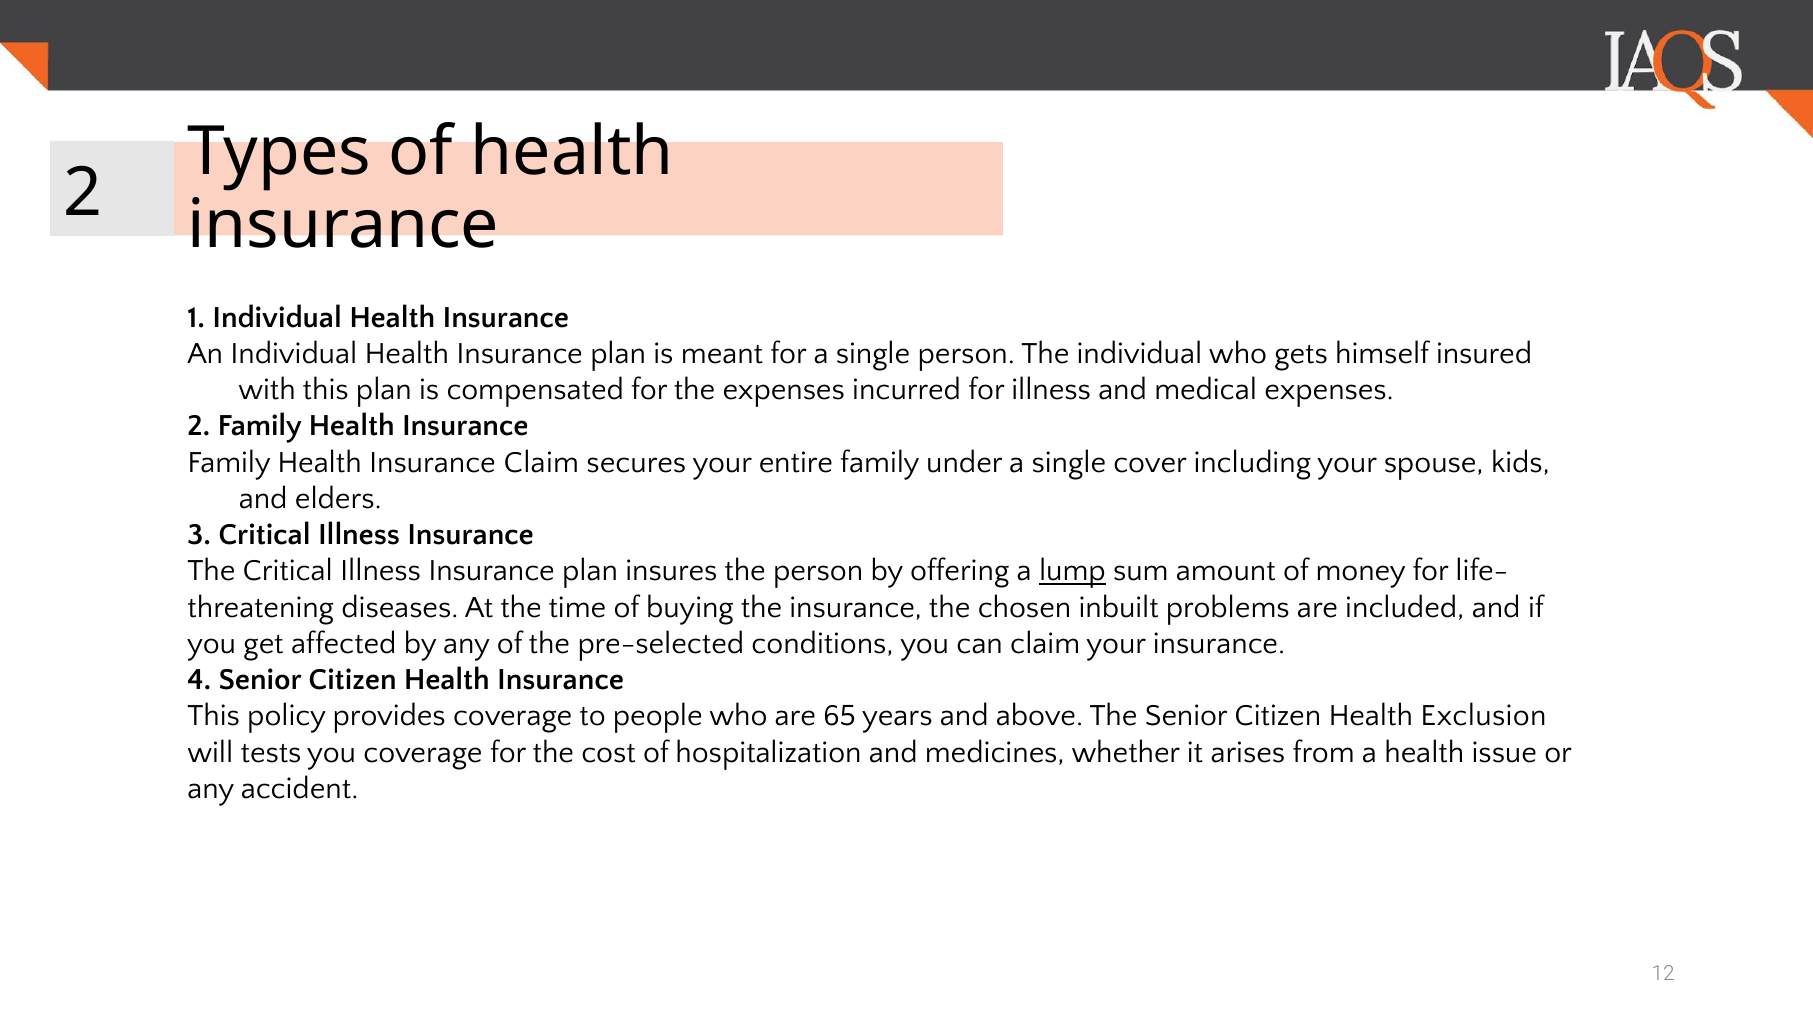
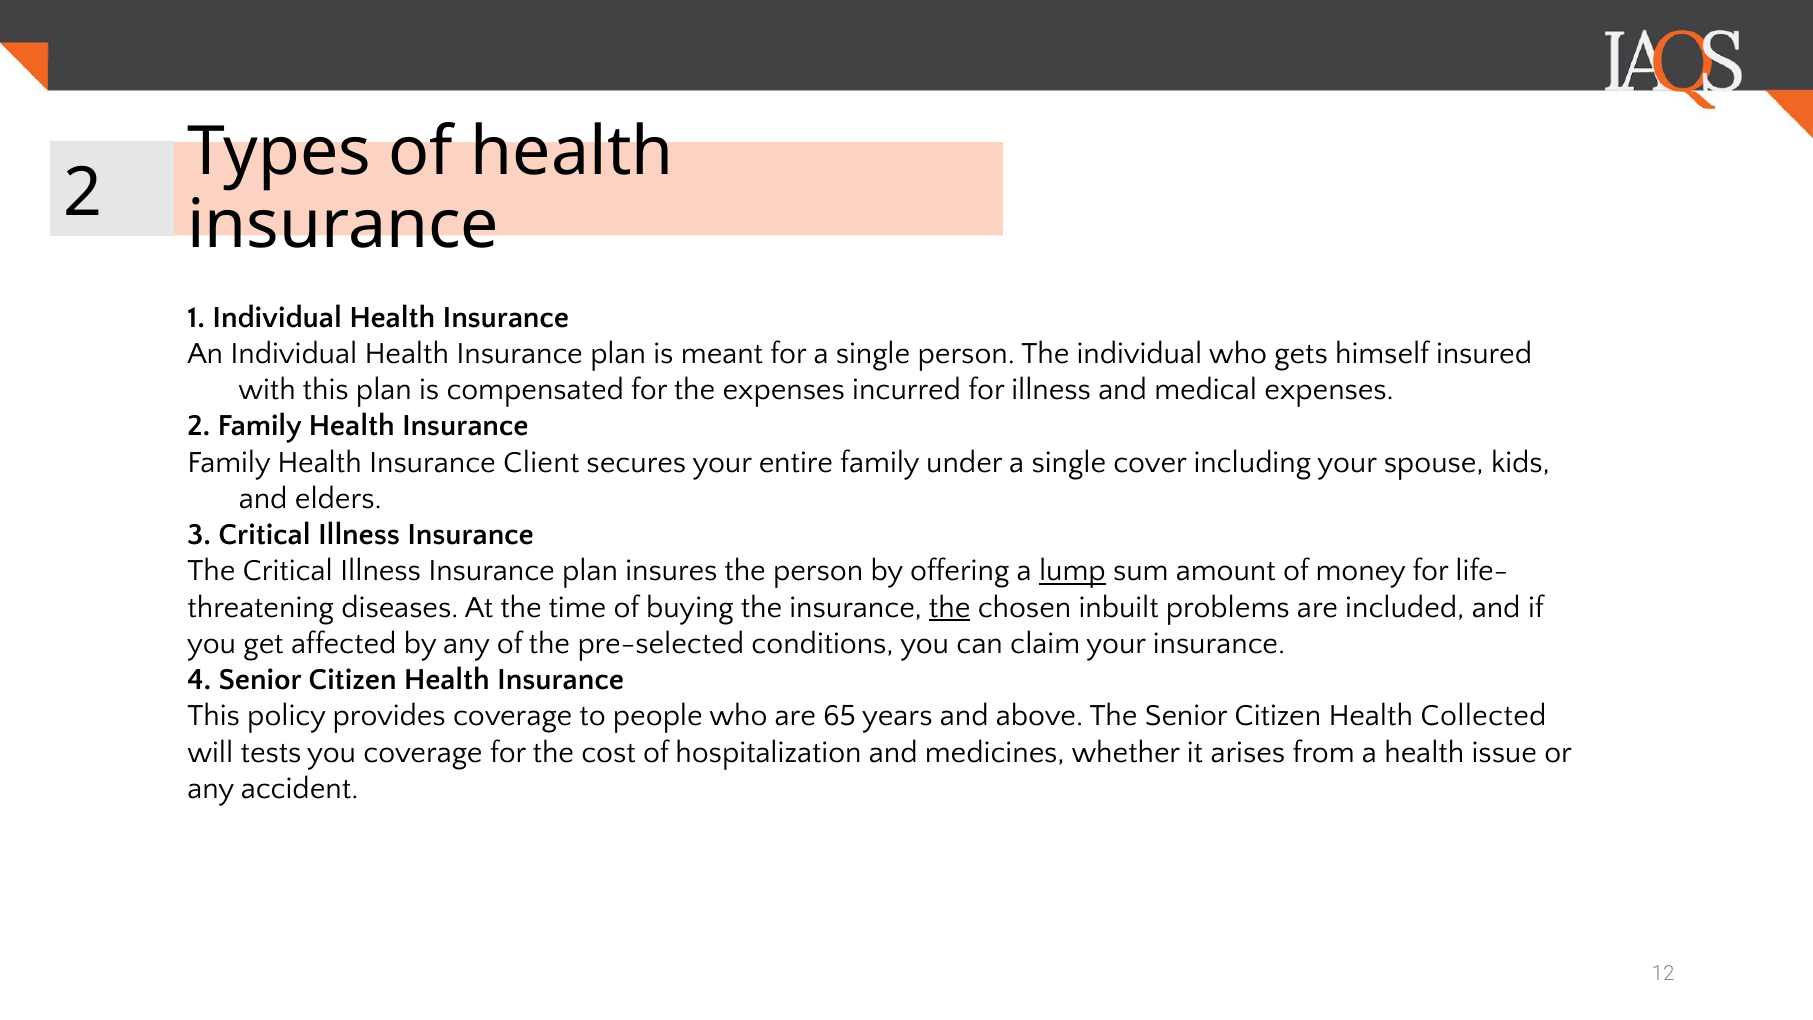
Insurance Claim: Claim -> Client
the at (950, 607) underline: none -> present
Exclusion: Exclusion -> Collected
